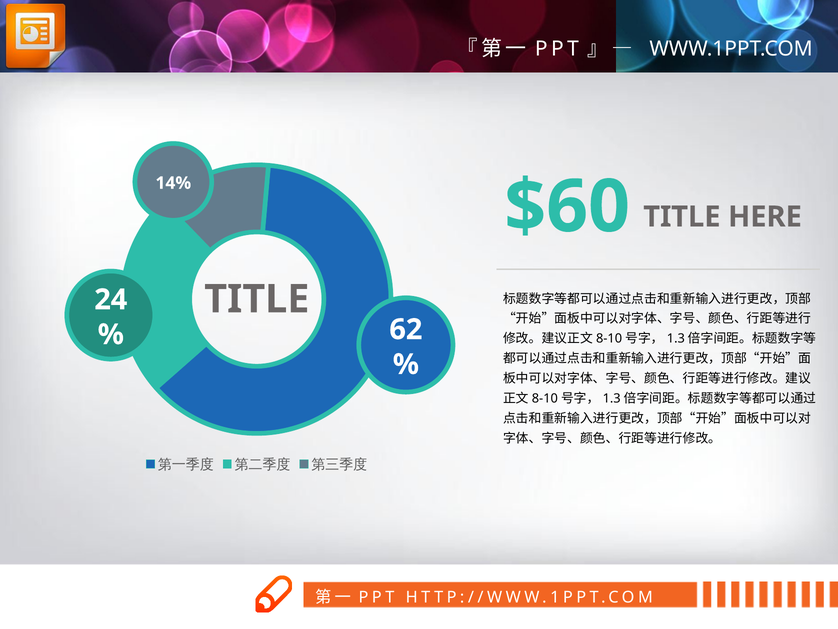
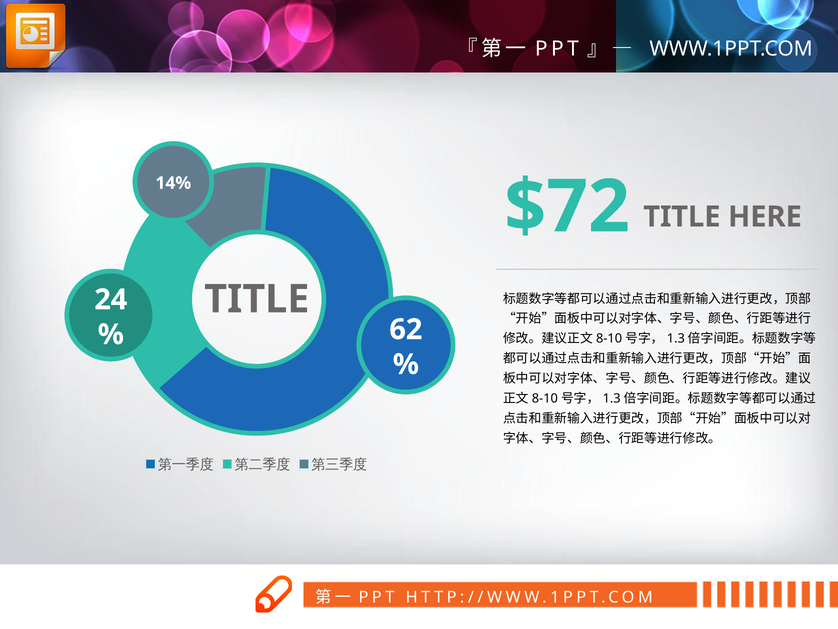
$60: $60 -> $72
